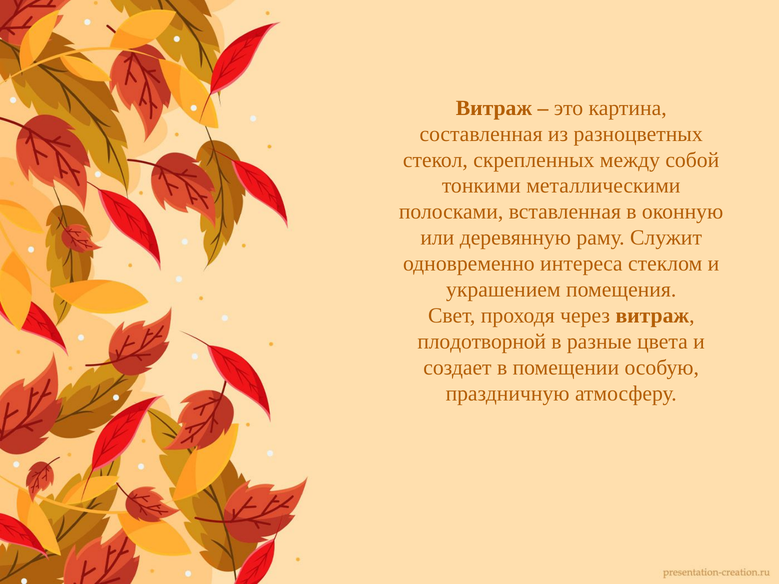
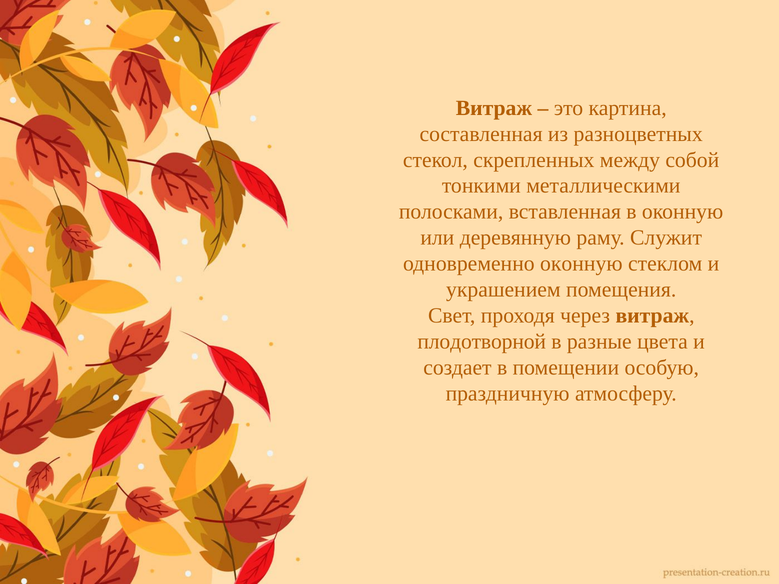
одновременно интереса: интереса -> оконную
